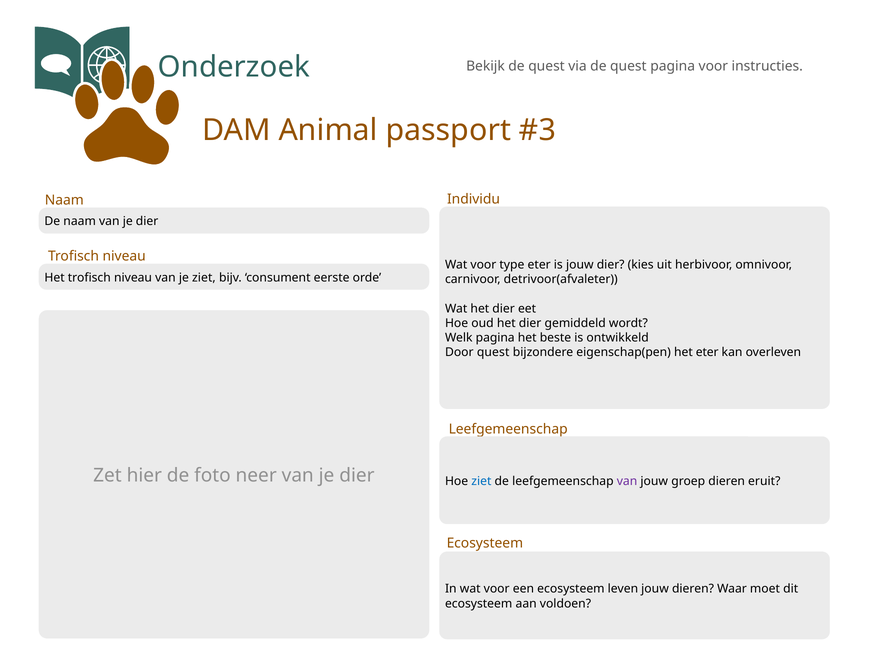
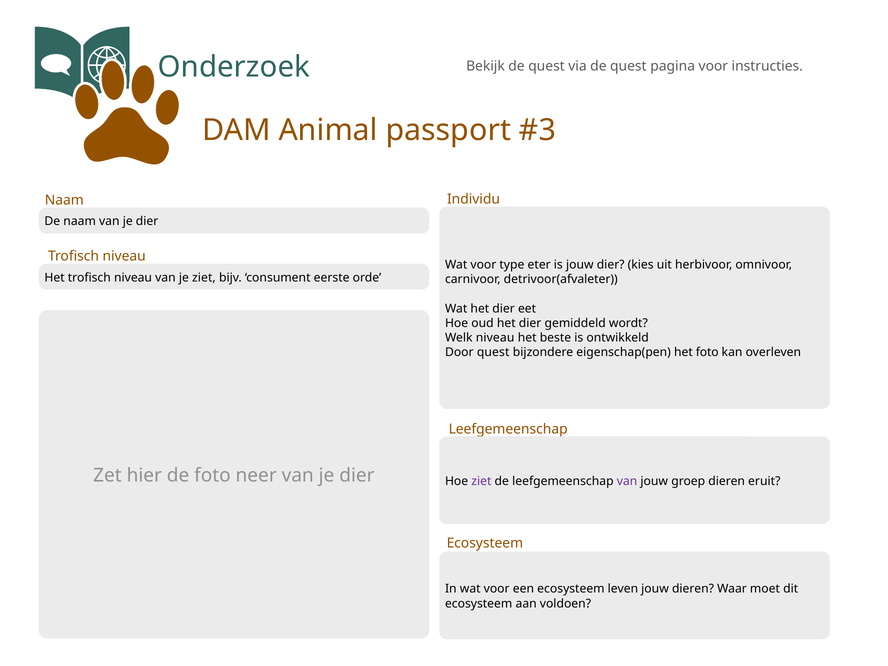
Welk pagina: pagina -> niveau
het eter: eter -> foto
ziet at (481, 481) colour: blue -> purple
